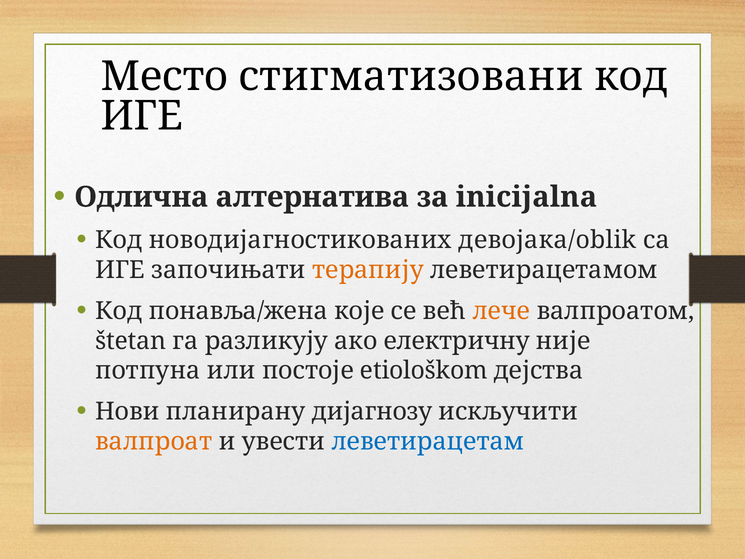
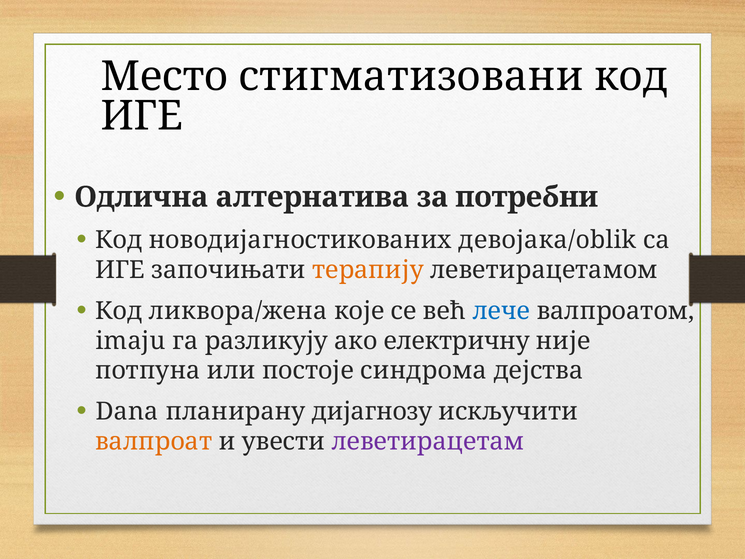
inicijalna: inicijalna -> потребни
понавља/жена: понавља/жена -> ликвора/жена
лече colour: orange -> blue
štetan: štetan -> imaju
etiološkom: etiološkom -> синдрома
Нови: Нови -> Dana
леветирацетам colour: blue -> purple
